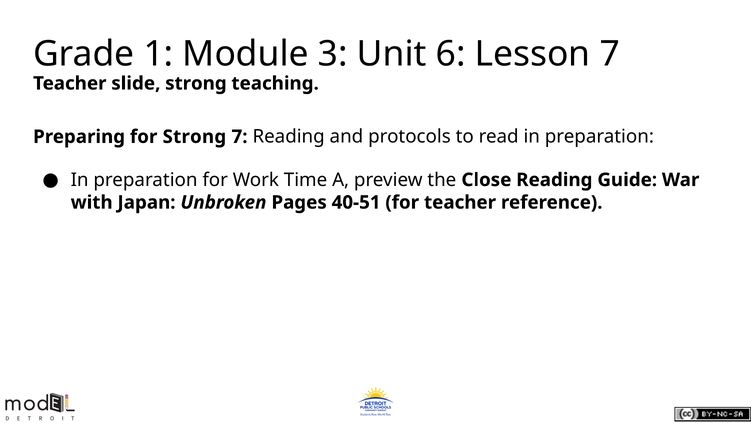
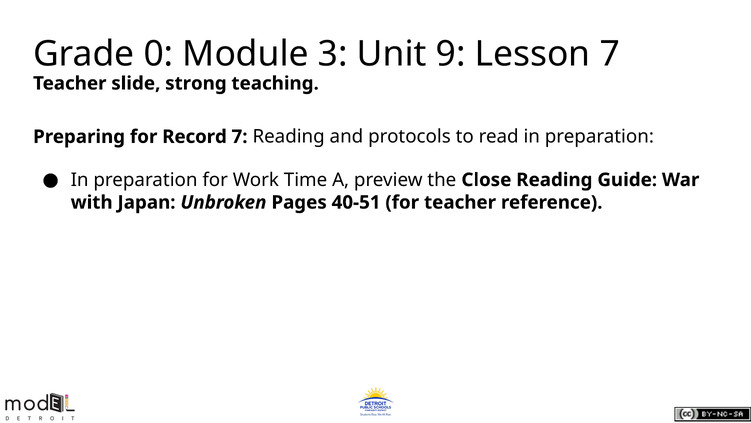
1: 1 -> 0
6: 6 -> 9
for Strong: Strong -> Record
